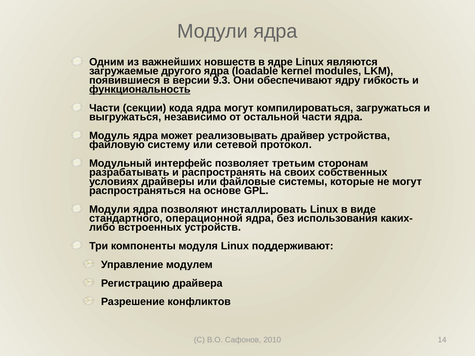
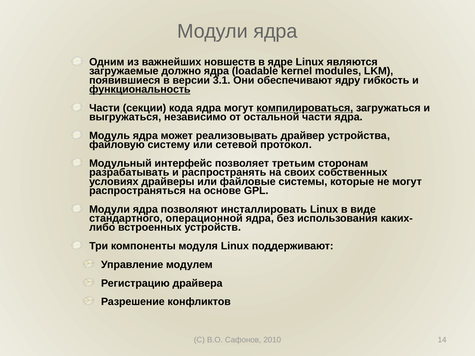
другого: другого -> должно
9.3: 9.3 -> 3.1
компилироваться underline: none -> present
